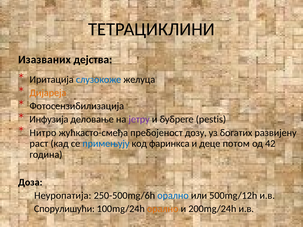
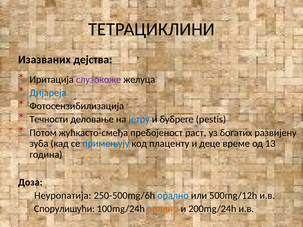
слузокоже colour: blue -> purple
Дијареја colour: orange -> blue
Инфузија: Инфузија -> Течности
јетру colour: purple -> blue
Нитро: Нитро -> Потом
дозу: дозу -> раст
раст: раст -> зуба
фаринкса: фаринкса -> плаценту
потом: потом -> време
42: 42 -> 13
